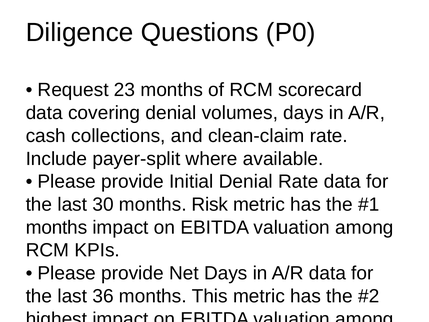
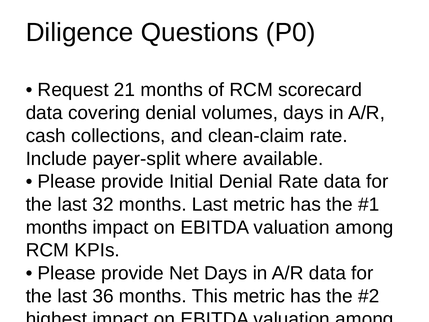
23: 23 -> 21
30: 30 -> 32
months Risk: Risk -> Last
